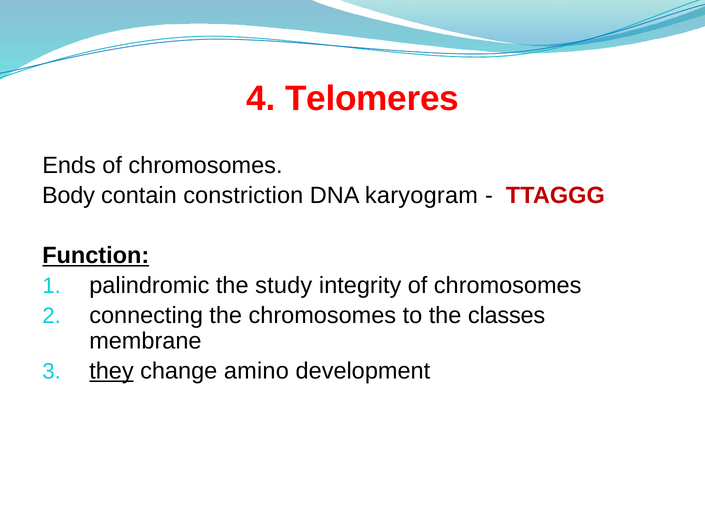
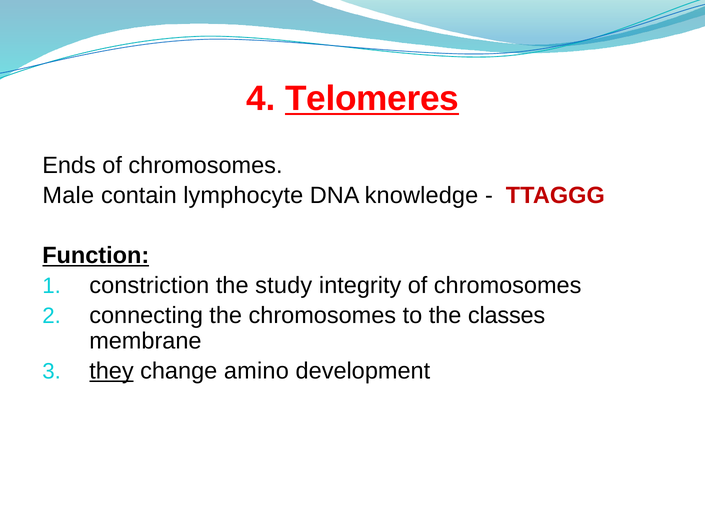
Telomeres underline: none -> present
Body: Body -> Male
constriction: constriction -> lymphocyte
karyogram: karyogram -> knowledge
palindromic: palindromic -> constriction
